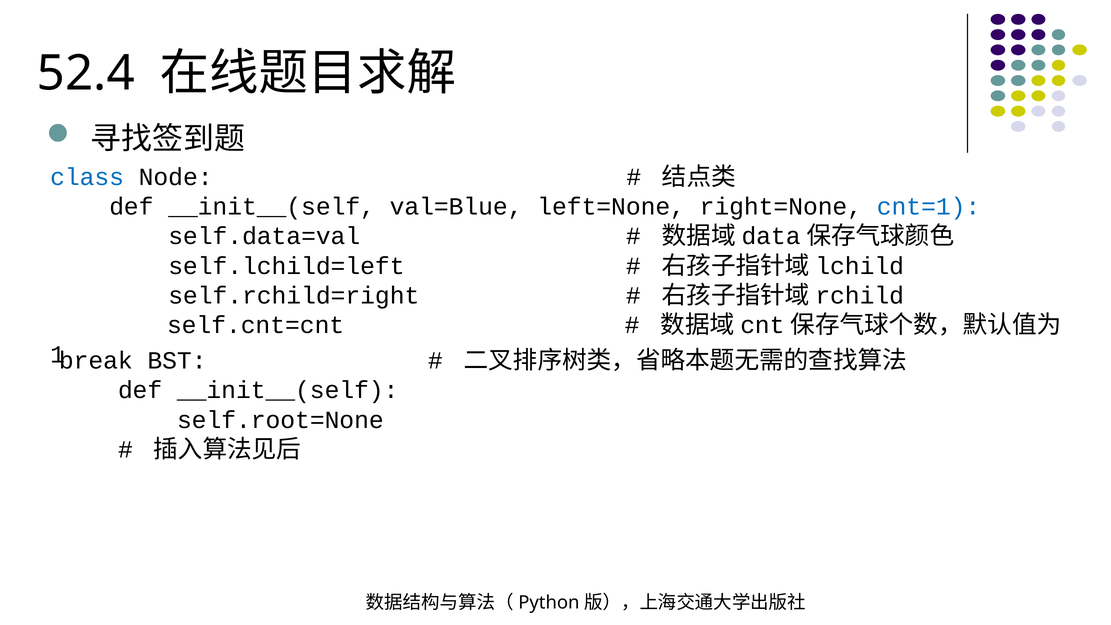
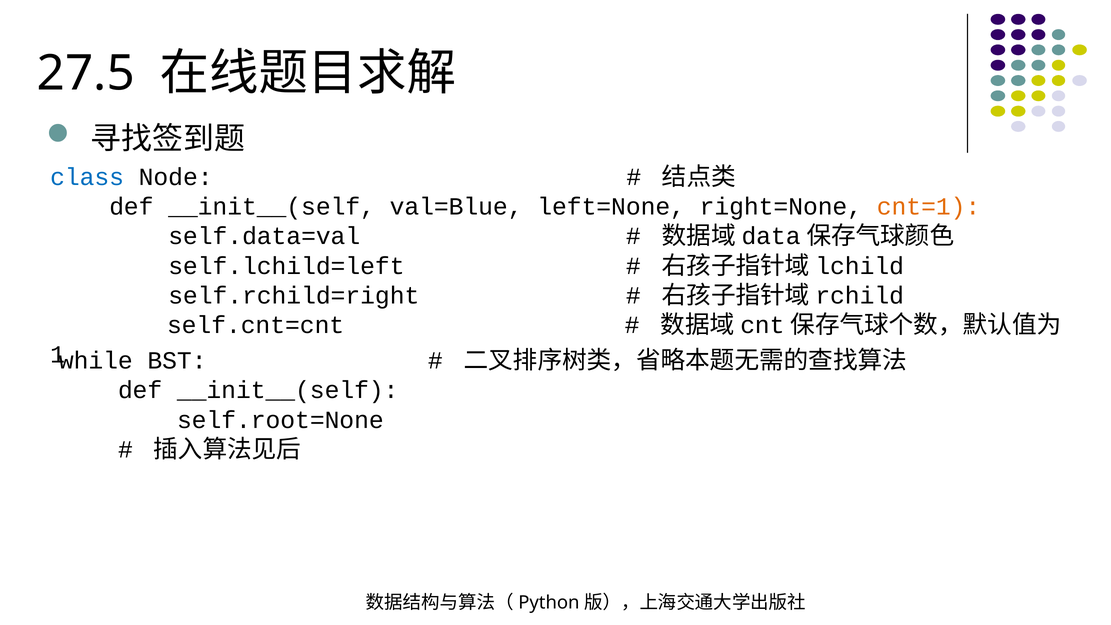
52.4: 52.4 -> 27.5
cnt=1 colour: blue -> orange
break: break -> while
